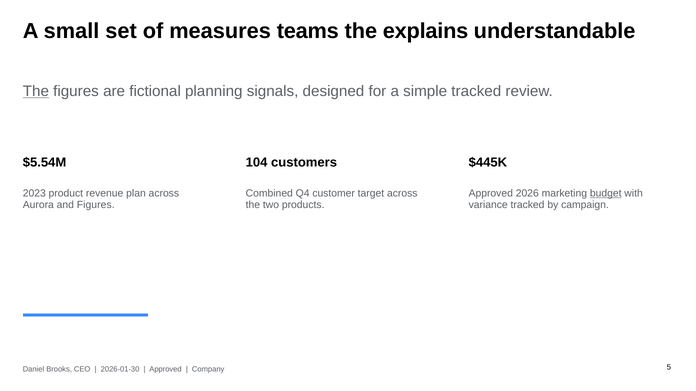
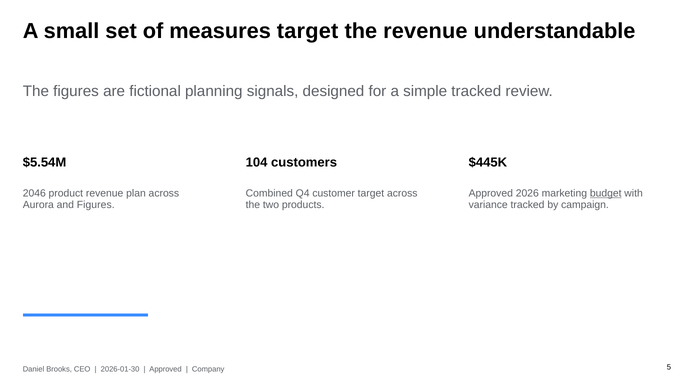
measures teams: teams -> target
the explains: explains -> revenue
The at (36, 91) underline: present -> none
2023: 2023 -> 2046
